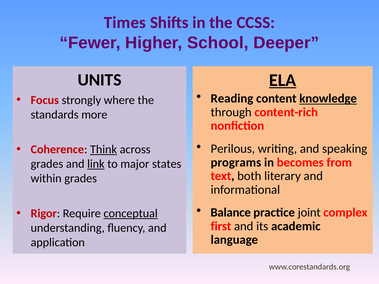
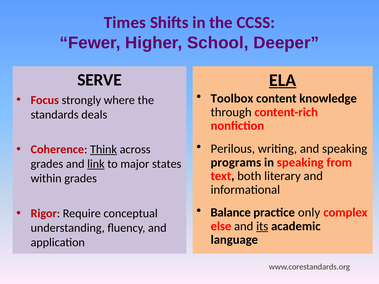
UNITS: UNITS -> SERVE
Reading: Reading -> Toolbox
knowledge underline: present -> none
more: more -> deals
in becomes: becomes -> speaking
joint: joint -> only
conceptual underline: present -> none
first: first -> else
its underline: none -> present
